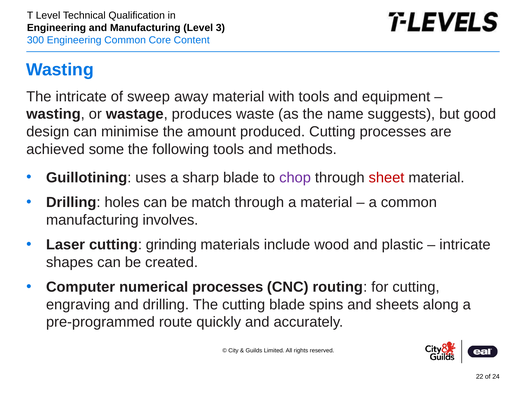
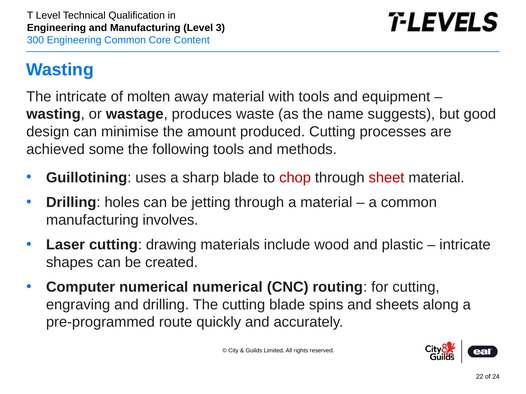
sweep: sweep -> molten
chop colour: purple -> red
match: match -> jetting
grinding: grinding -> drawing
numerical processes: processes -> numerical
